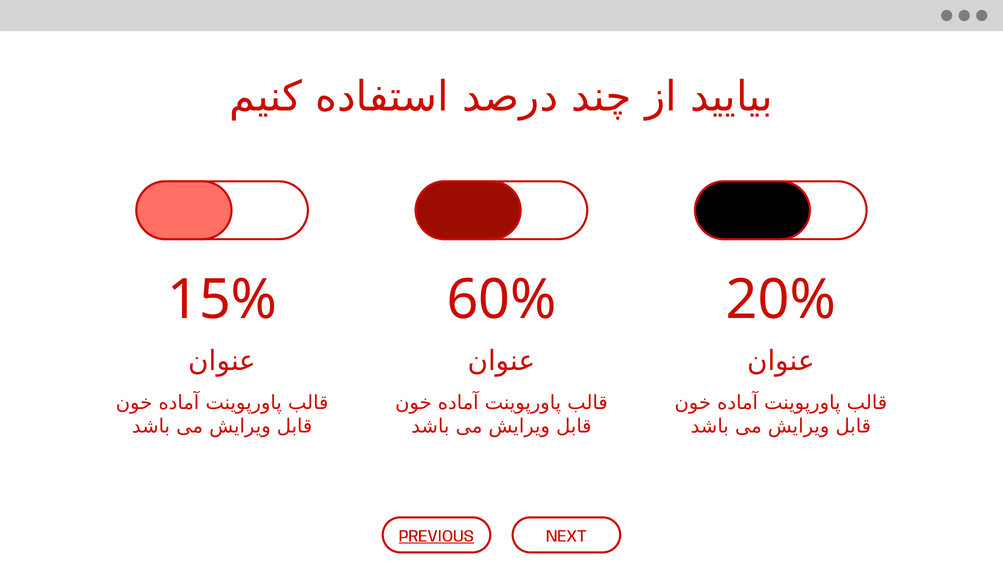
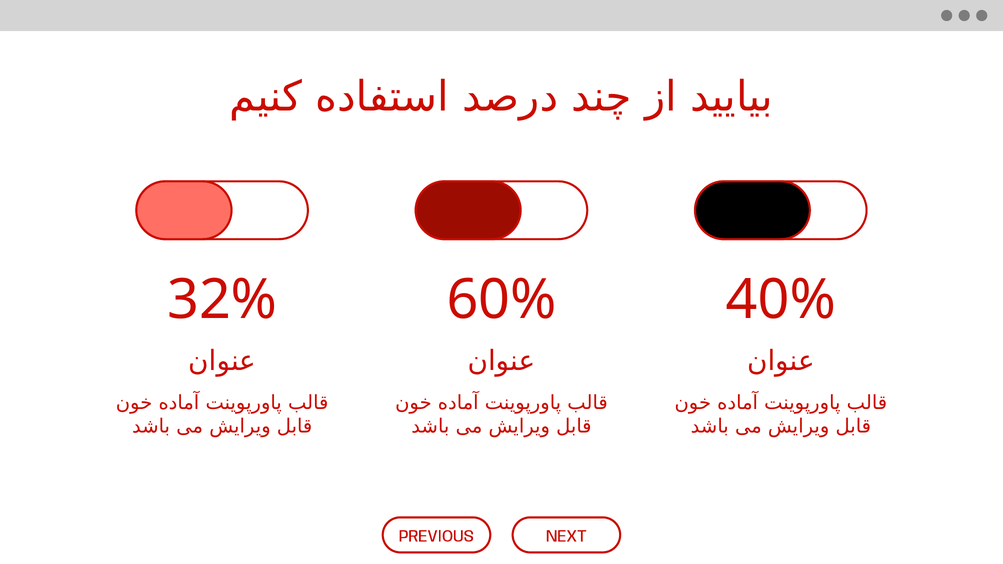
15%: 15% -> 32%
20%: 20% -> 40%
PREVIOUS underline: present -> none
